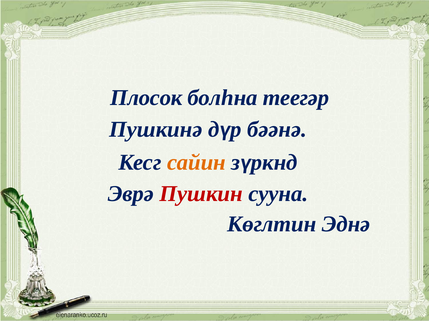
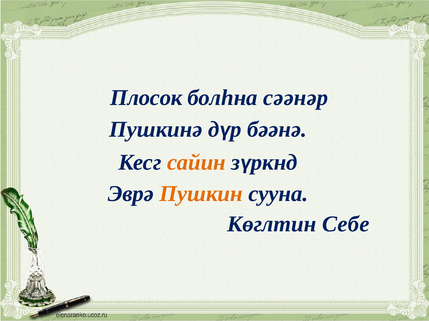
теегəр: теегəр -> сəəнəр
Пушкин colour: red -> orange
Эднə: Эднə -> Себе
